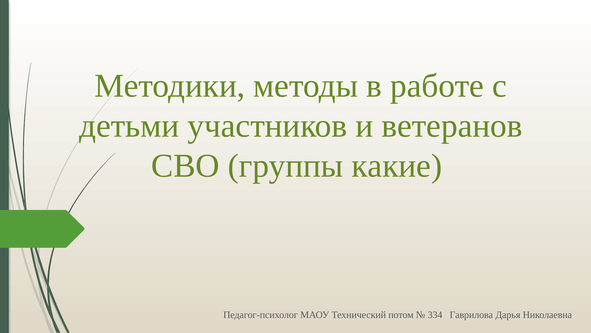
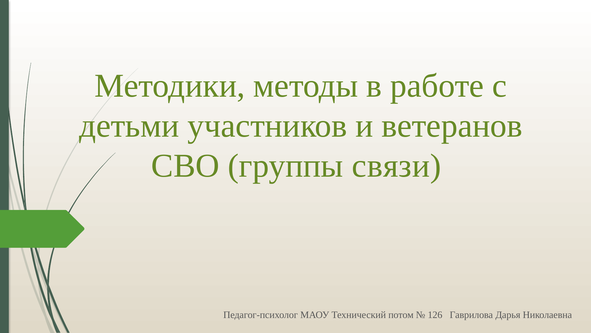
какие: какие -> связи
334: 334 -> 126
